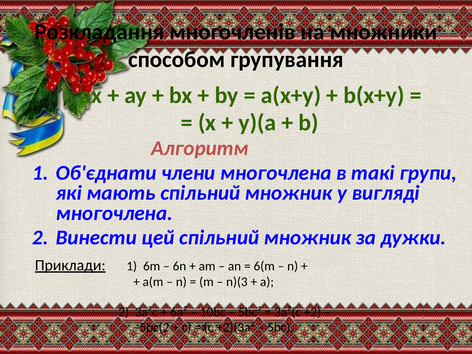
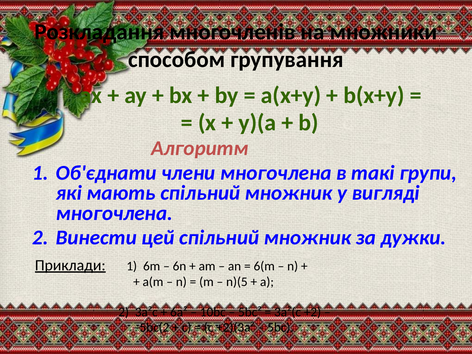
n)(3: n)(3 -> n)(5
